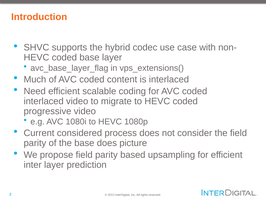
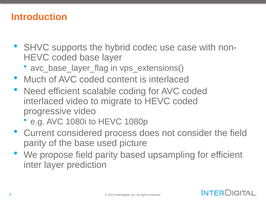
base does: does -> used
